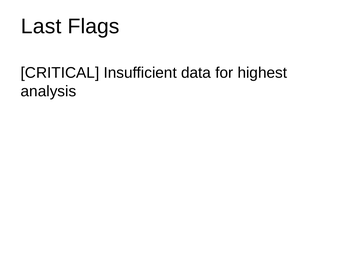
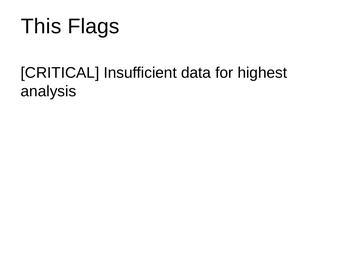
Last: Last -> This
